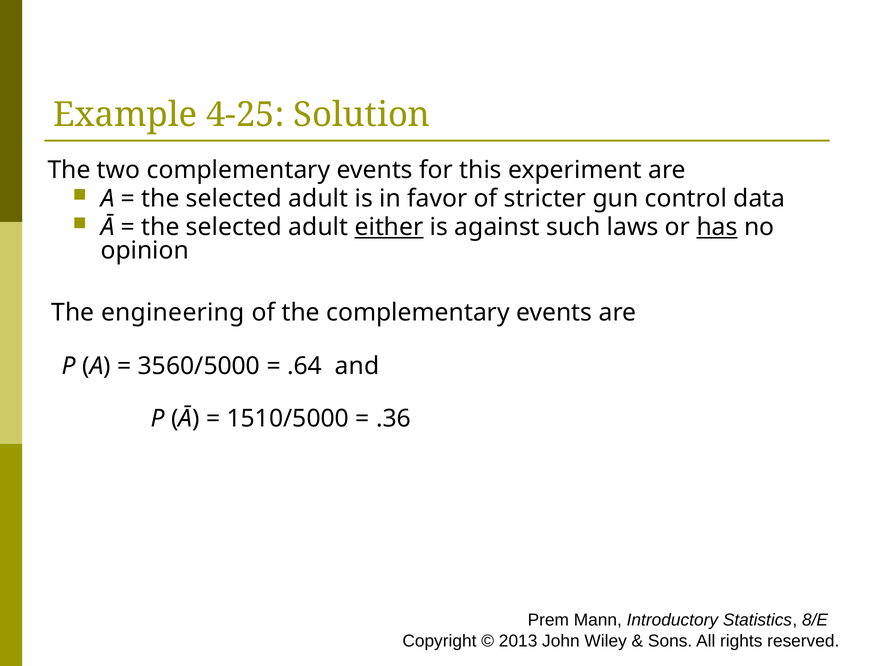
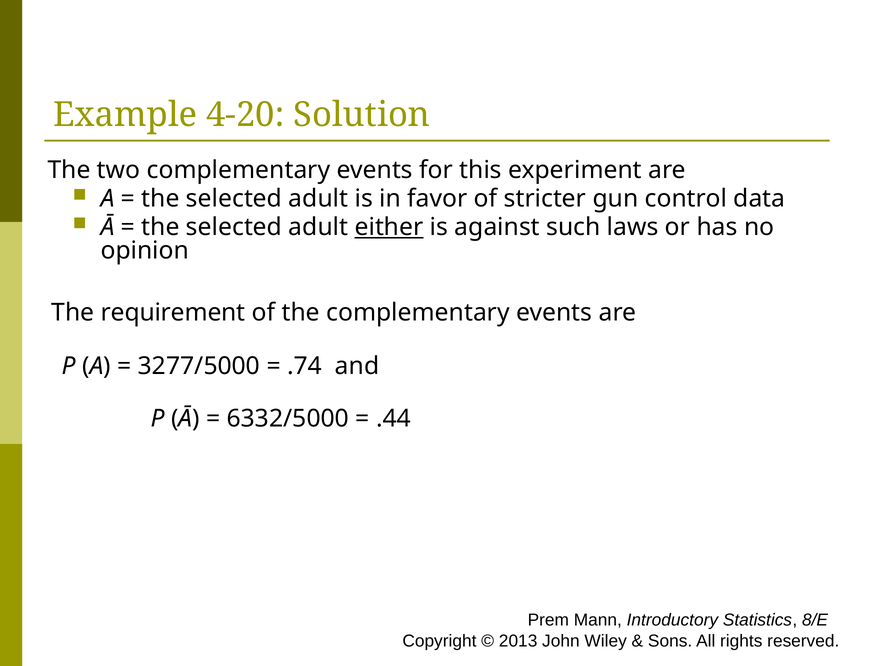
4-25: 4-25 -> 4-20
has underline: present -> none
engineering: engineering -> requirement
3560/5000: 3560/5000 -> 3277/5000
.64: .64 -> .74
1510/5000: 1510/5000 -> 6332/5000
.36: .36 -> .44
